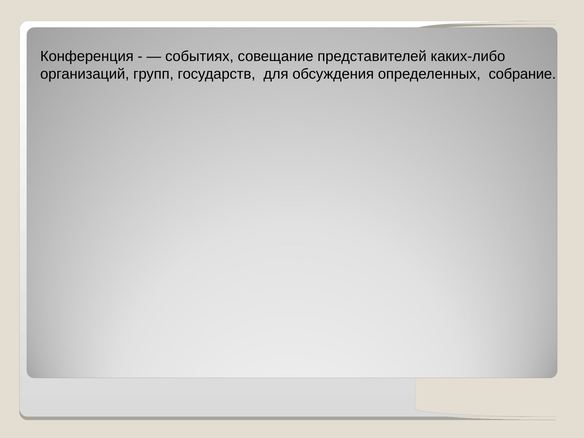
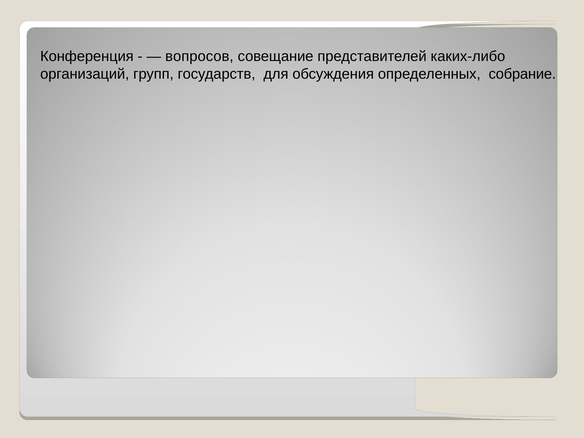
событиях: событиях -> вопросов
